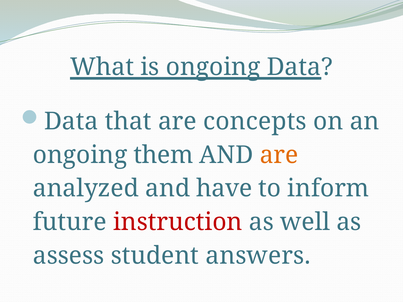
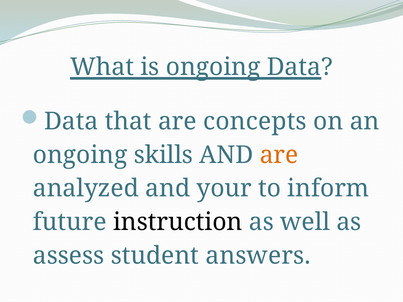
them: them -> skills
have: have -> your
instruction colour: red -> black
